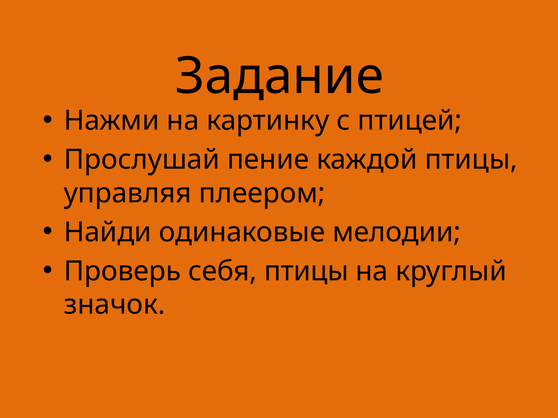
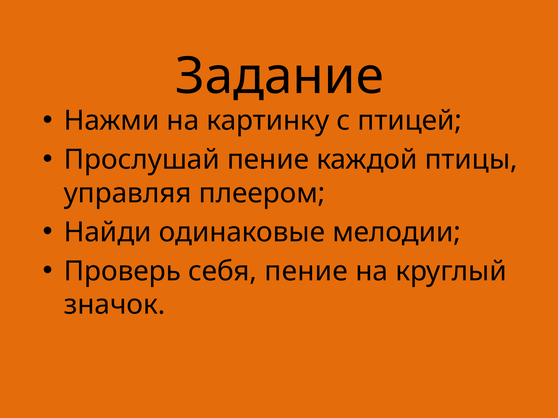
себя птицы: птицы -> пение
